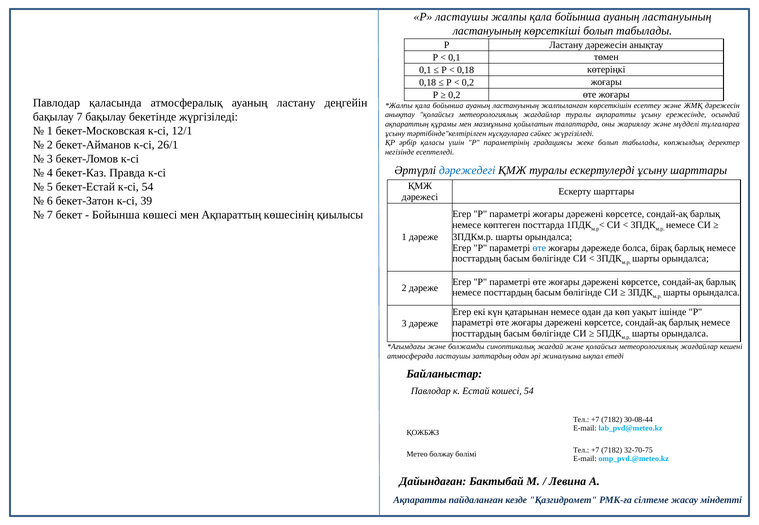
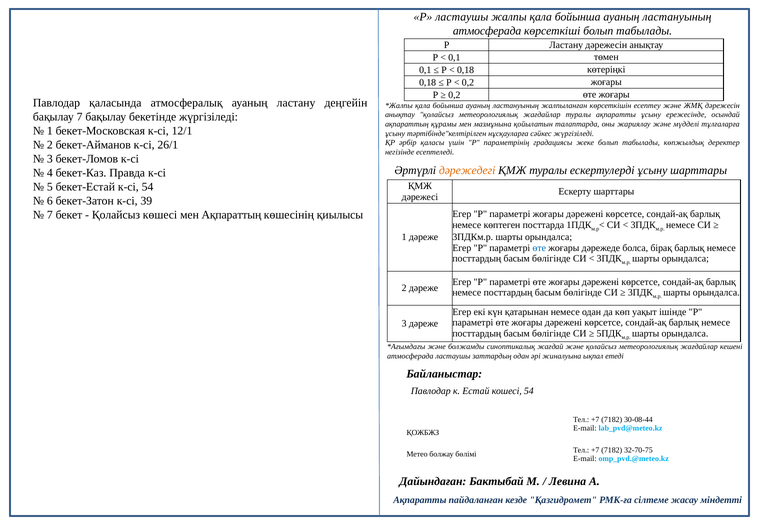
ластануының at (487, 31): ластануының -> атмосферада
дәрежедегі colour: blue -> orange
Бойынша at (116, 215): Бойынша -> Қолайсыз
